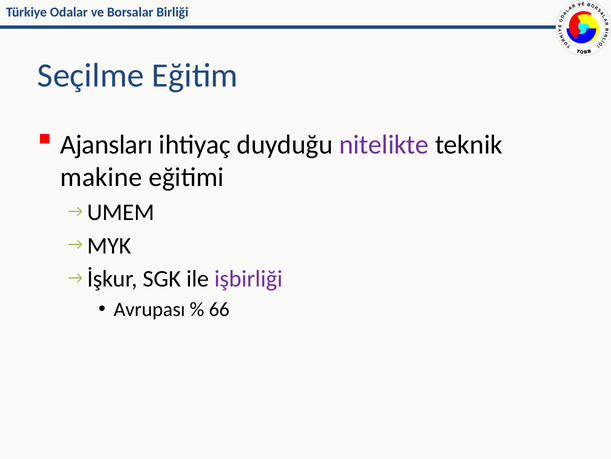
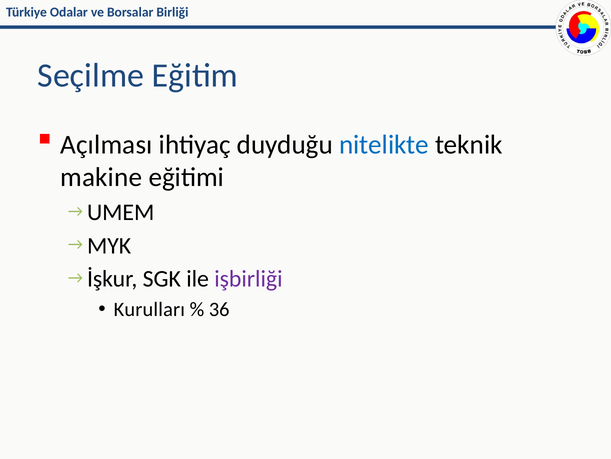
Ajansları: Ajansları -> Açılması
nitelikte colour: purple -> blue
Avrupası: Avrupası -> Kurulları
66: 66 -> 36
